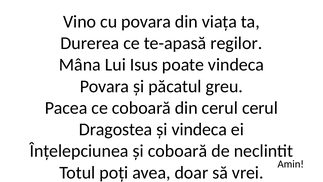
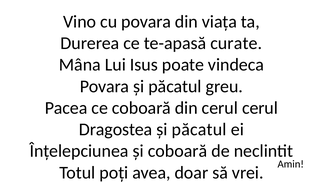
regilor: regilor -> curate
Dragostea și vindeca: vindeca -> păcatul
